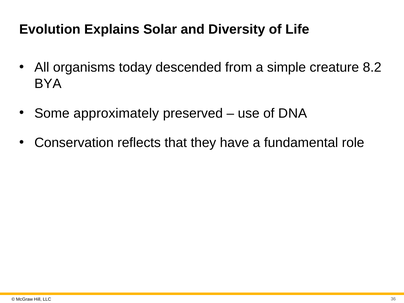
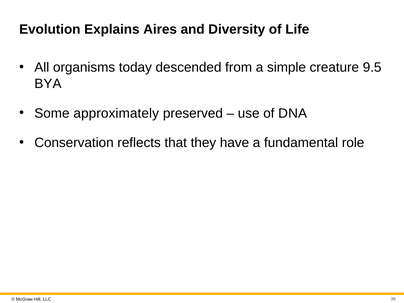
Solar: Solar -> Aires
8.2: 8.2 -> 9.5
